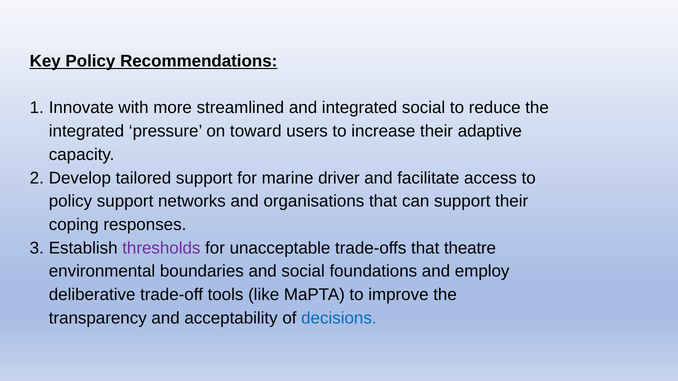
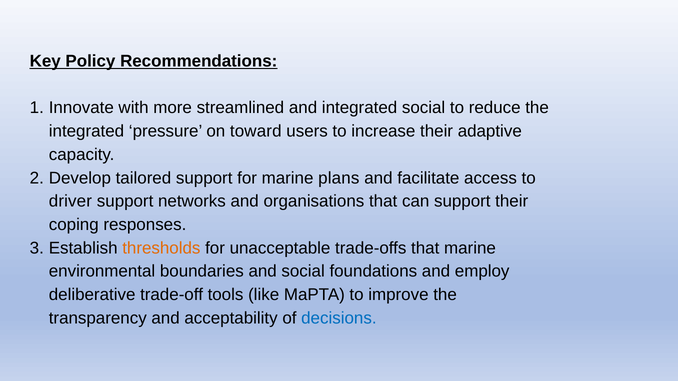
driver: driver -> plans
policy at (70, 202): policy -> driver
thresholds colour: purple -> orange
that theatre: theatre -> marine
